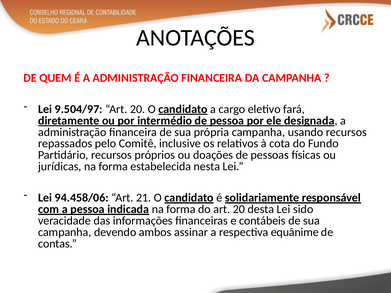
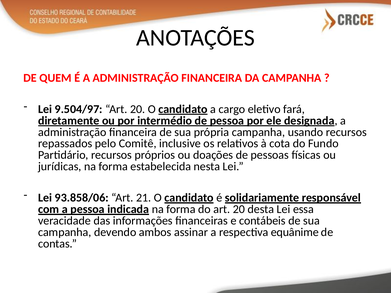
94.458/06: 94.458/06 -> 93.858/06
sido: sido -> essa
